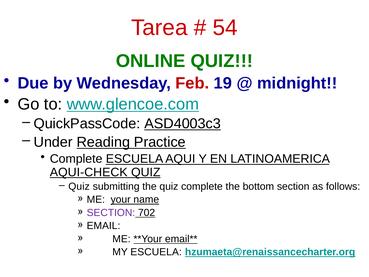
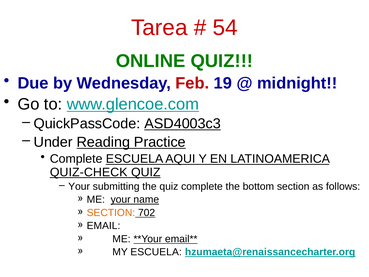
AQUI-CHECK: AQUI-CHECK -> QUIZ-CHECK
Quiz at (79, 186): Quiz -> Your
SECTION at (111, 213) colour: purple -> orange
